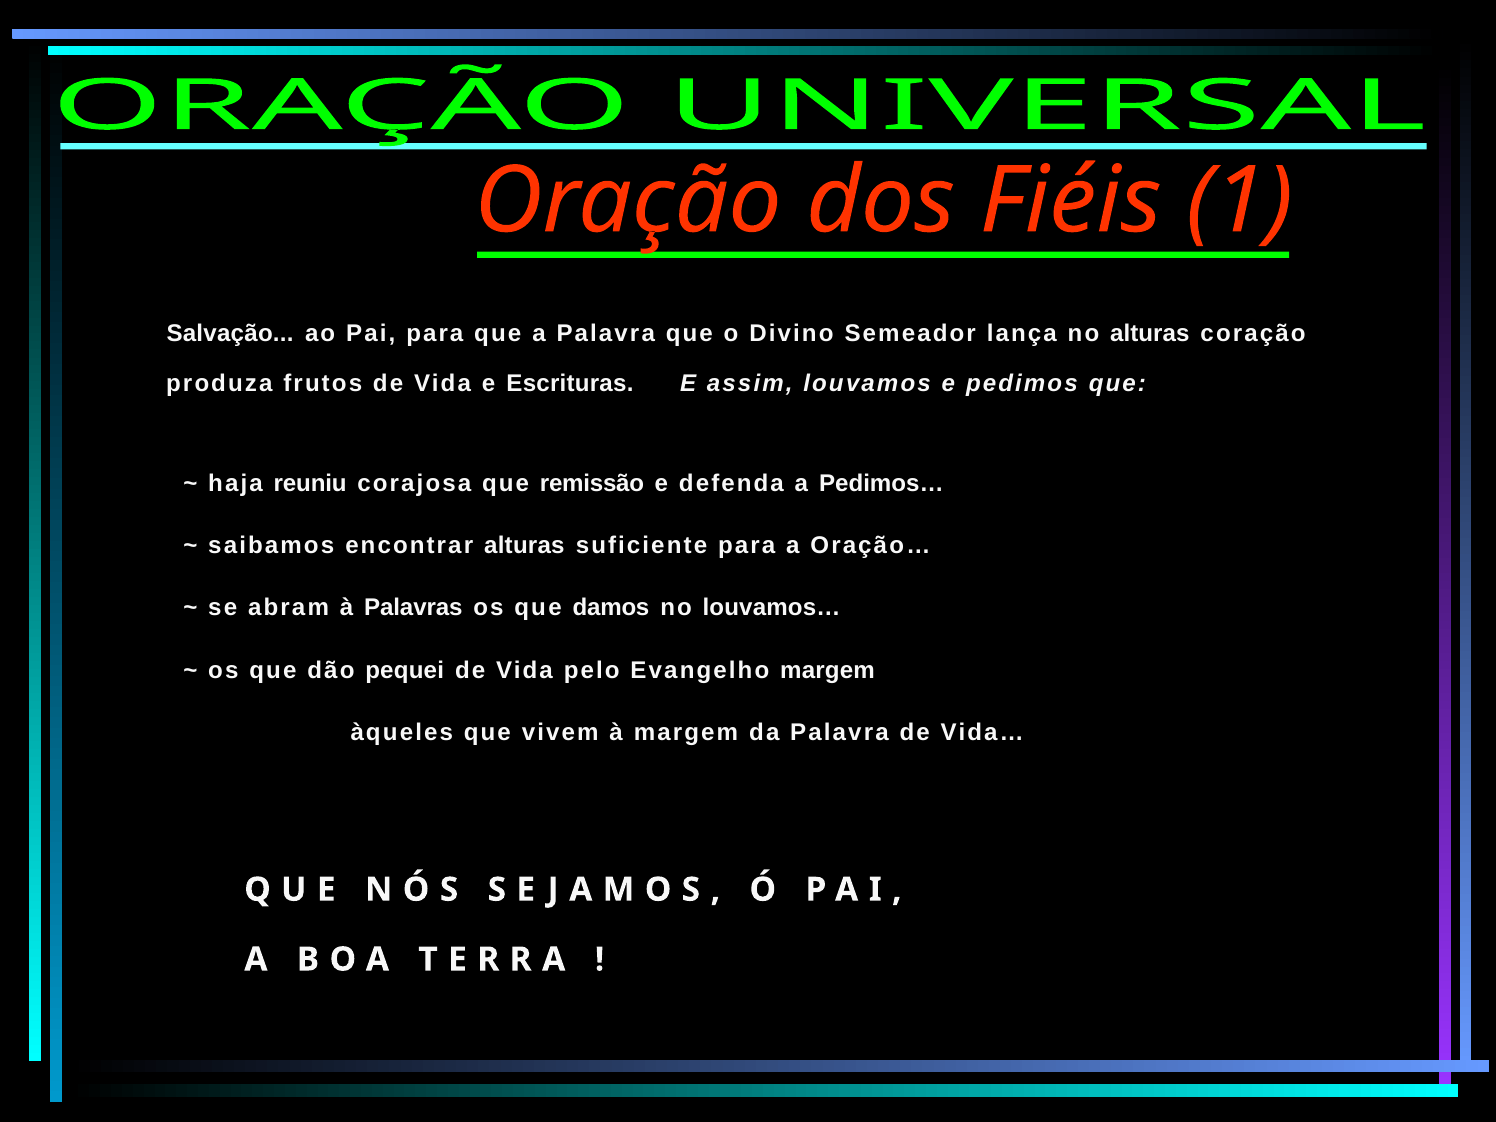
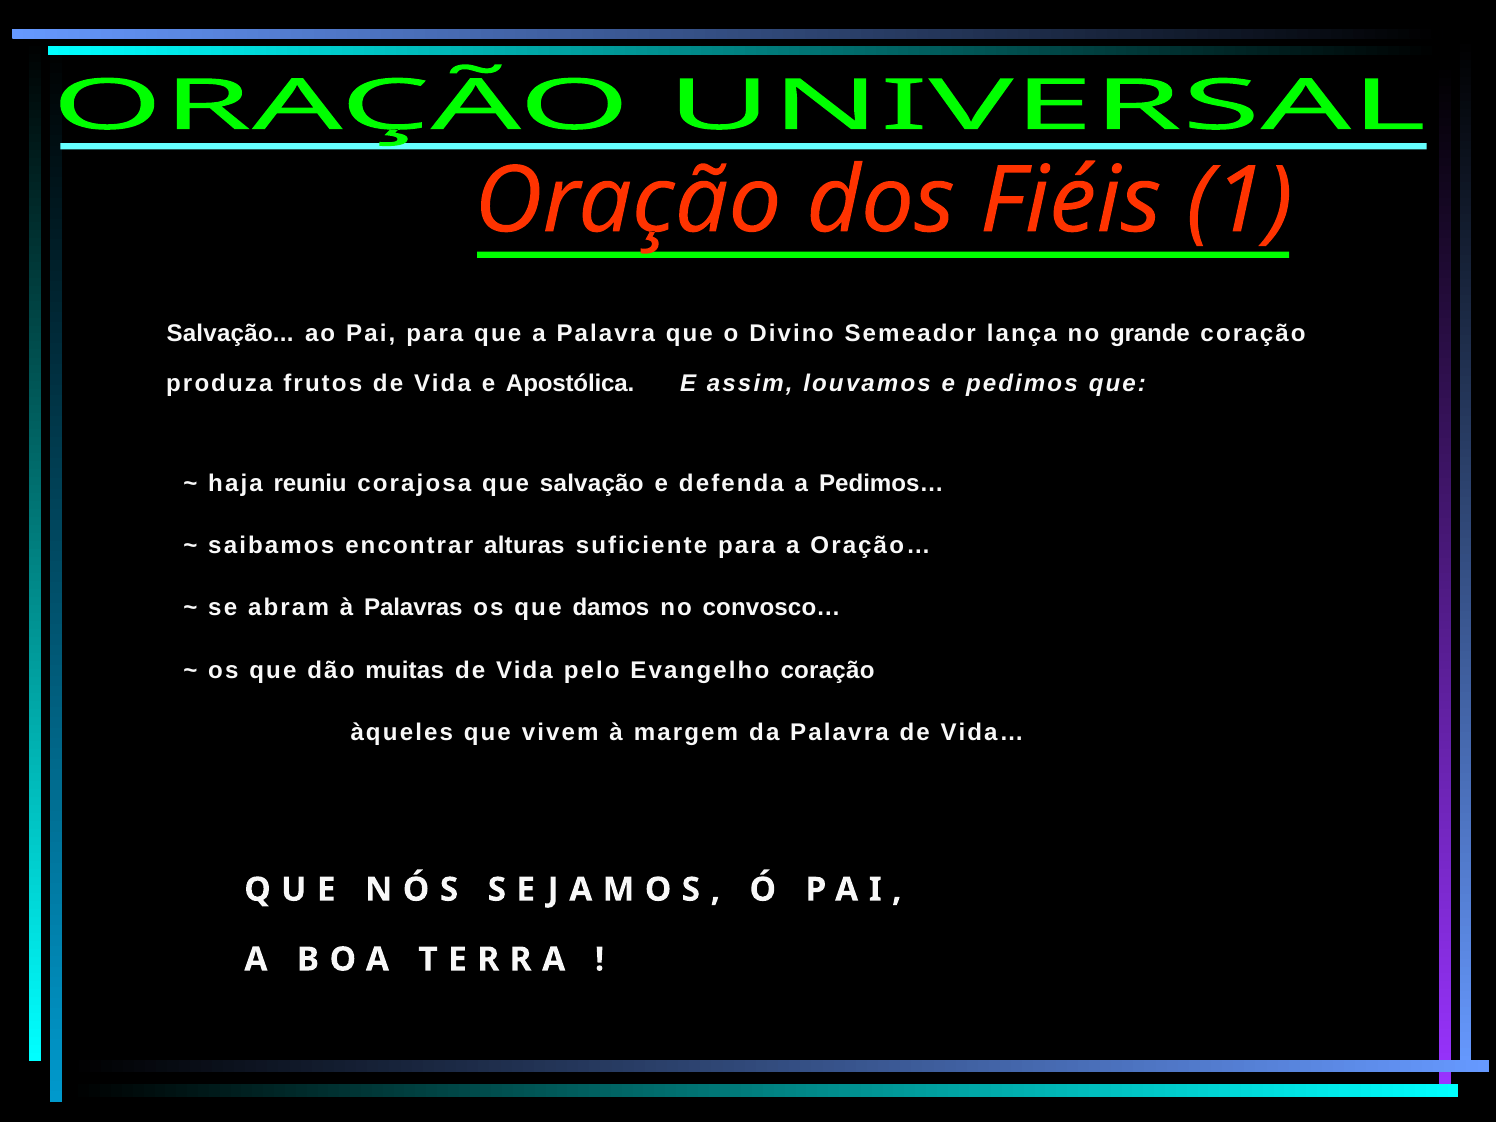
no alturas: alturas -> grande
Escrituras: Escrituras -> Apostólica
que remissão: remissão -> salvação
louvamos…: louvamos… -> convosco…
pequei: pequei -> muitas
Evangelho margem: margem -> coração
